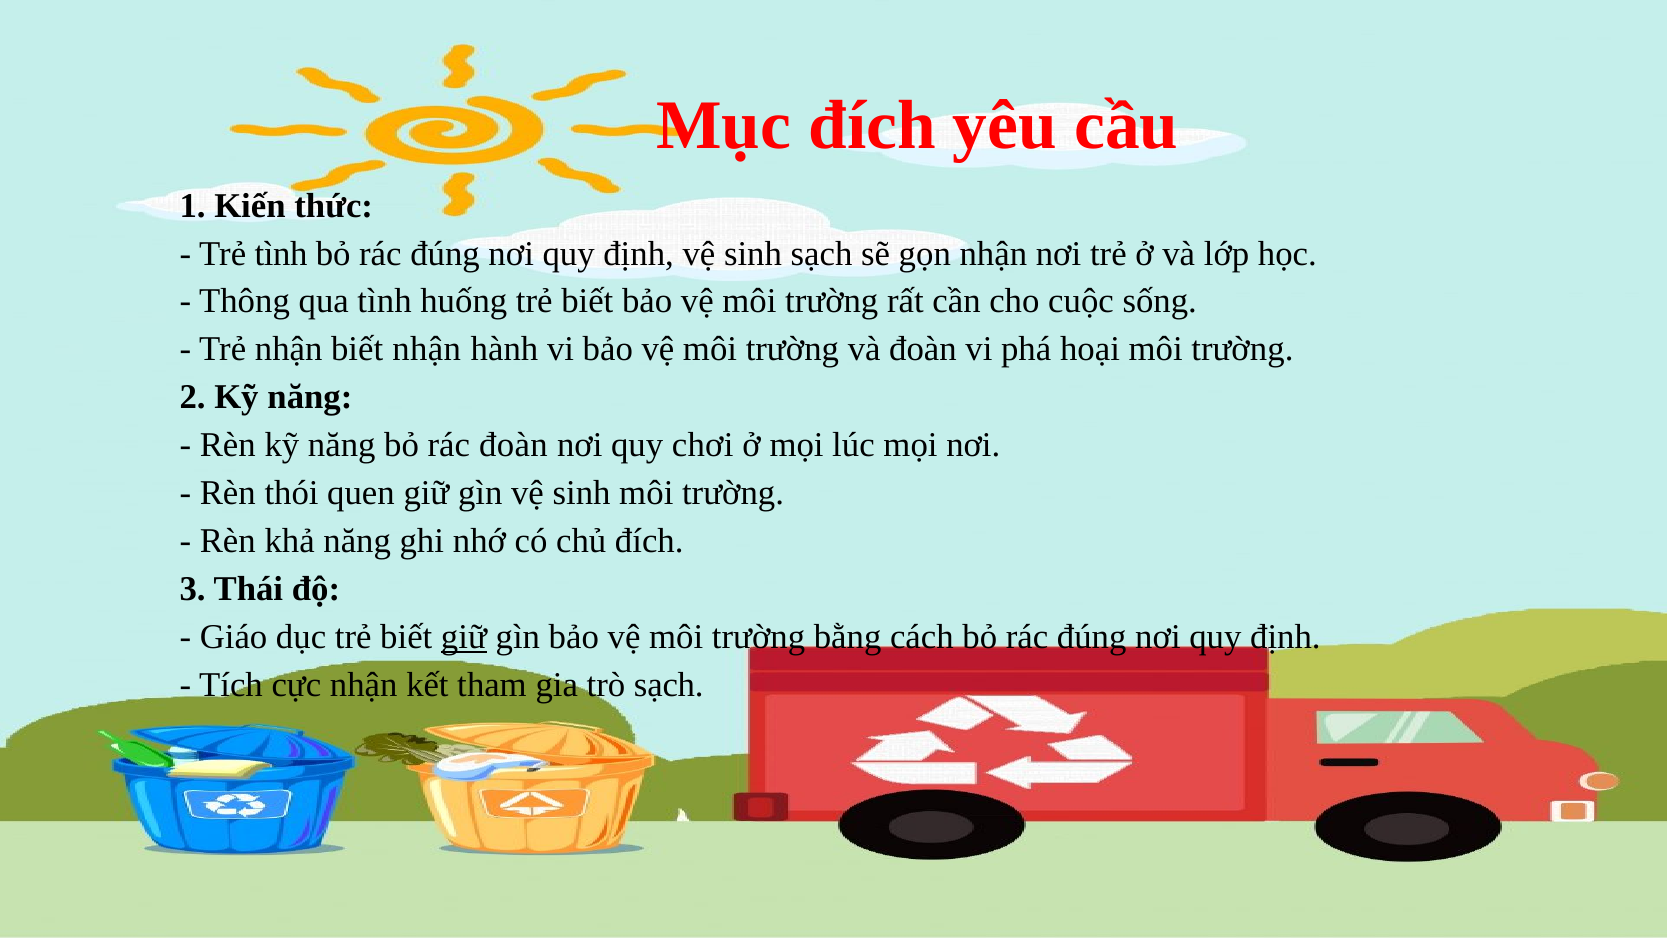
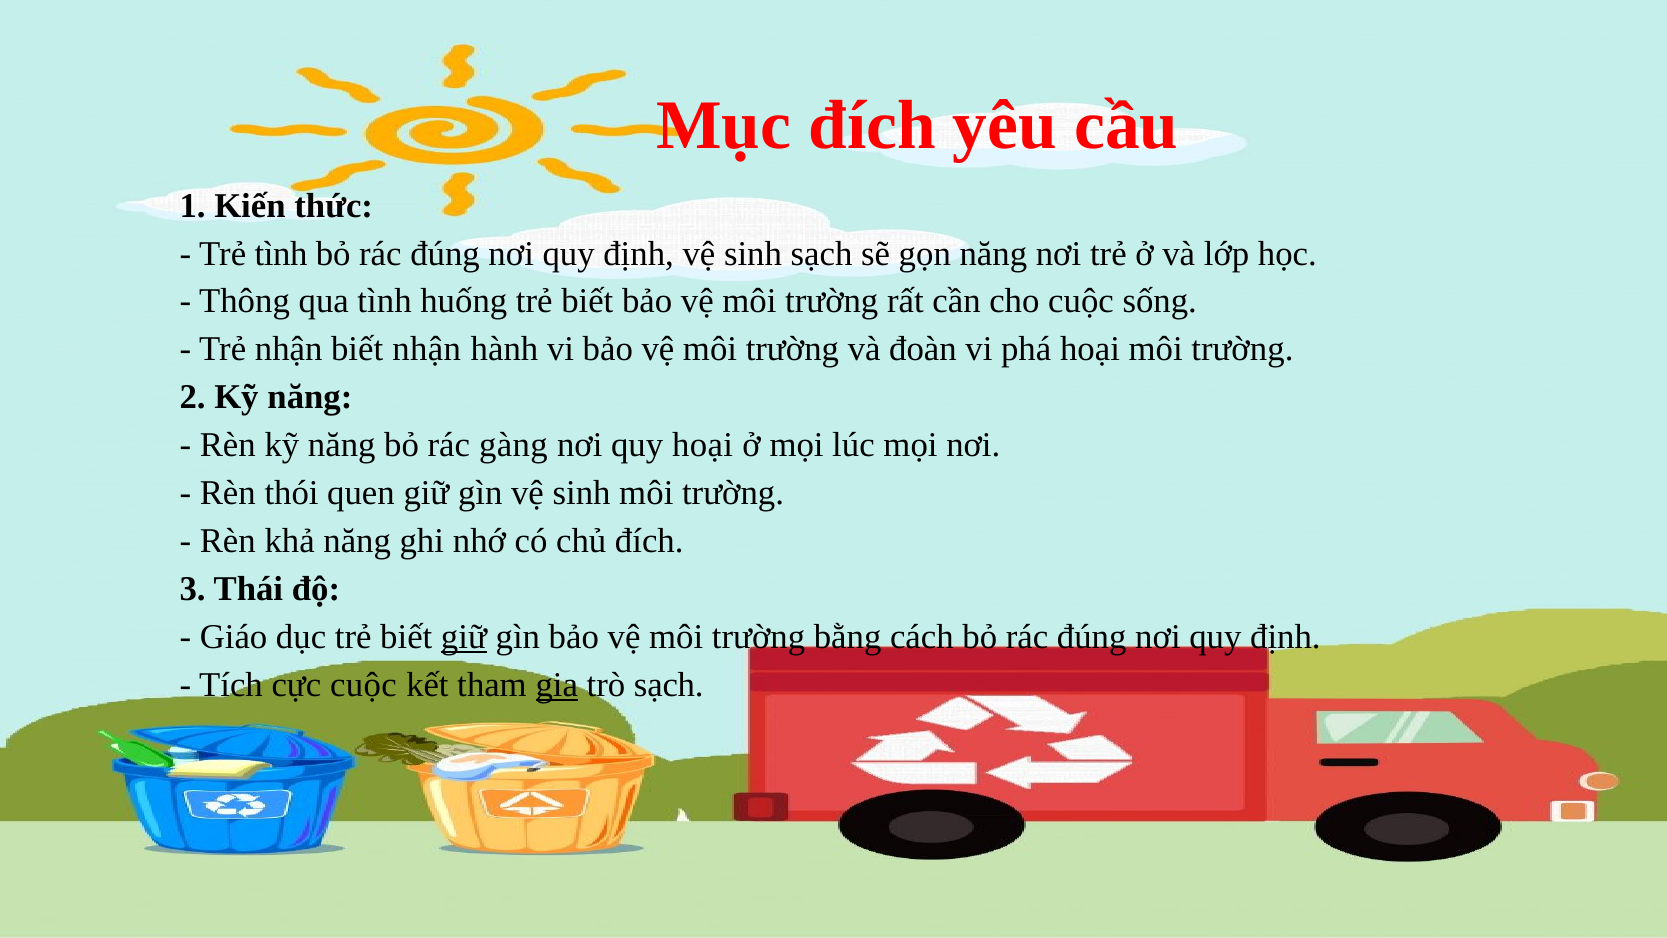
gọn nhận: nhận -> năng
rác đoàn: đoàn -> gàng
quy chơi: chơi -> hoại
cực nhận: nhận -> cuộc
gia underline: none -> present
